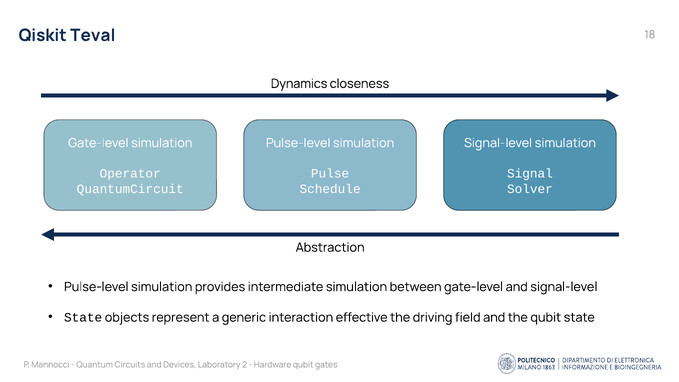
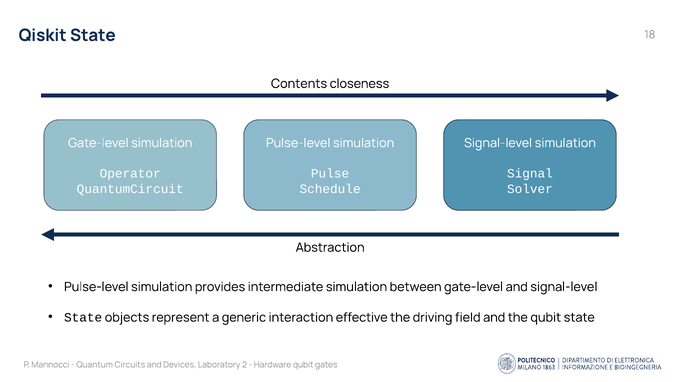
Qiskit Teval: Teval -> State
Dynamics: Dynamics -> Contents
